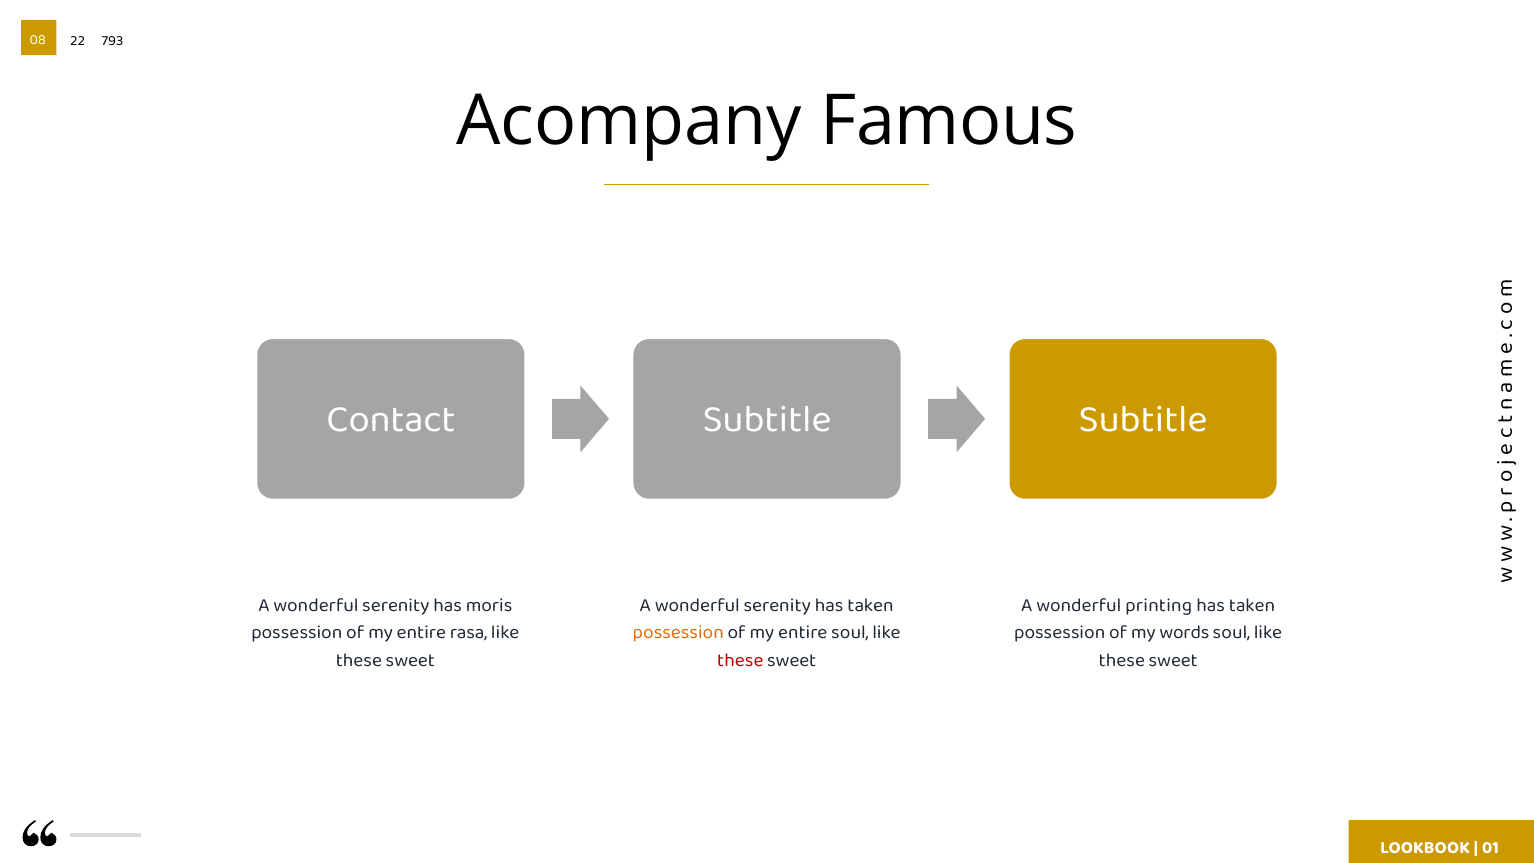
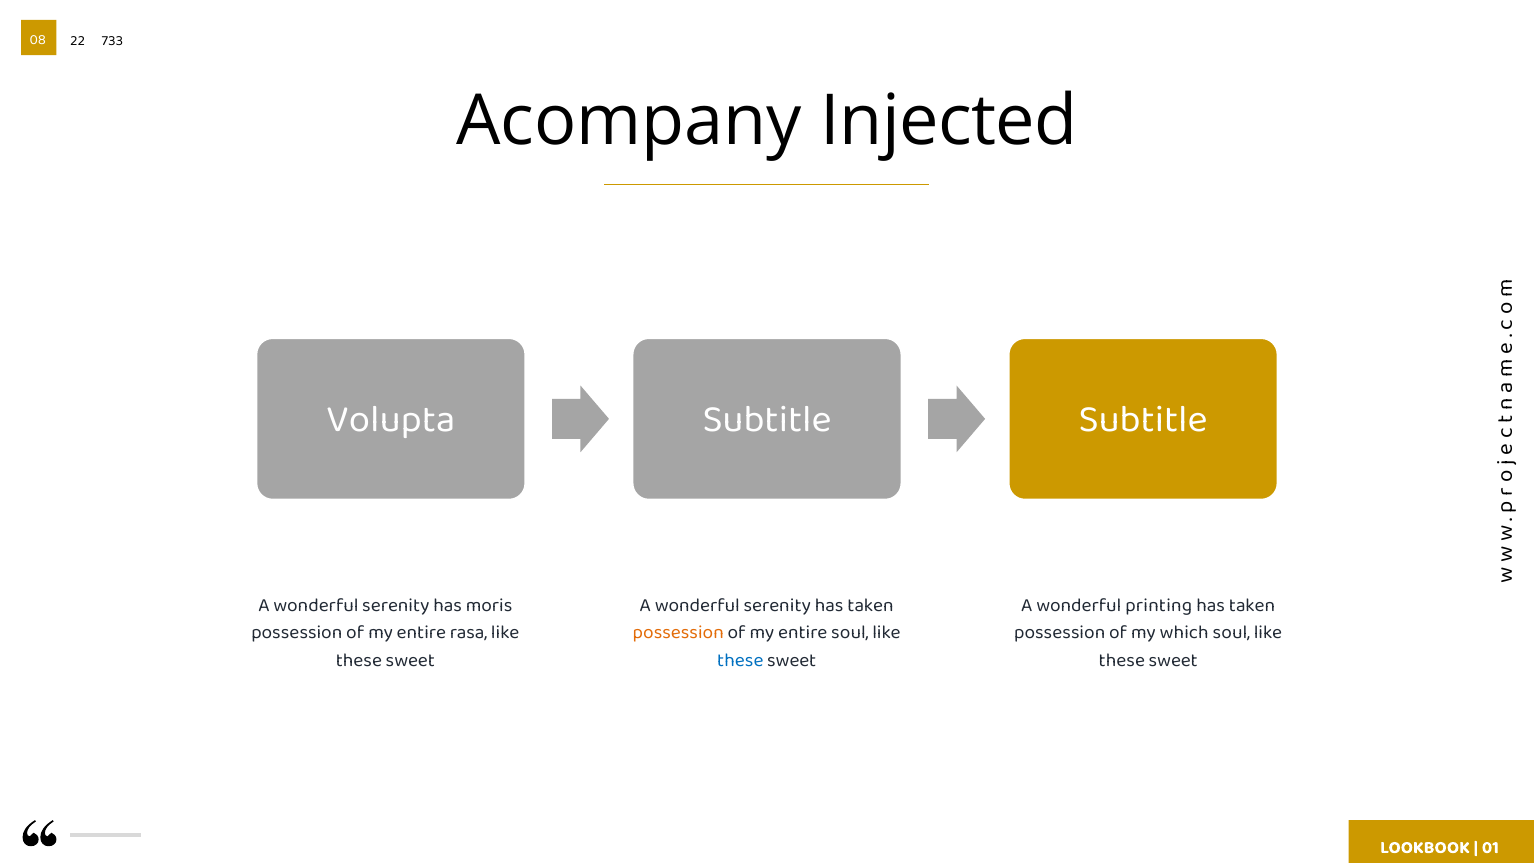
793: 793 -> 733
Famous: Famous -> Injected
Contact: Contact -> Volupta
words: words -> which
these at (740, 660) colour: red -> blue
